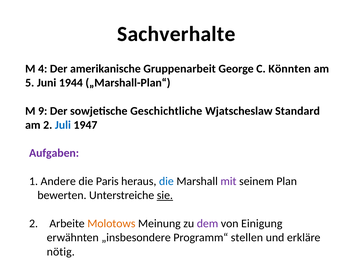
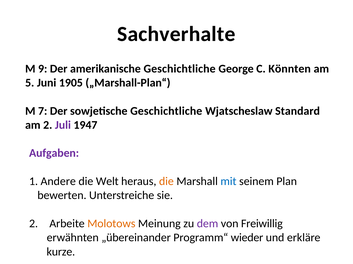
4: 4 -> 9
amerikanische Gruppenarbeit: Gruppenarbeit -> Geschichtliche
1944: 1944 -> 1905
9: 9 -> 7
Juli colour: blue -> purple
Paris: Paris -> Welt
die at (166, 182) colour: blue -> orange
mit colour: purple -> blue
sie underline: present -> none
Einigung: Einigung -> Freiwillig
„insbesondere: „insbesondere -> „übereinander
stellen: stellen -> wieder
nötig: nötig -> kurze
